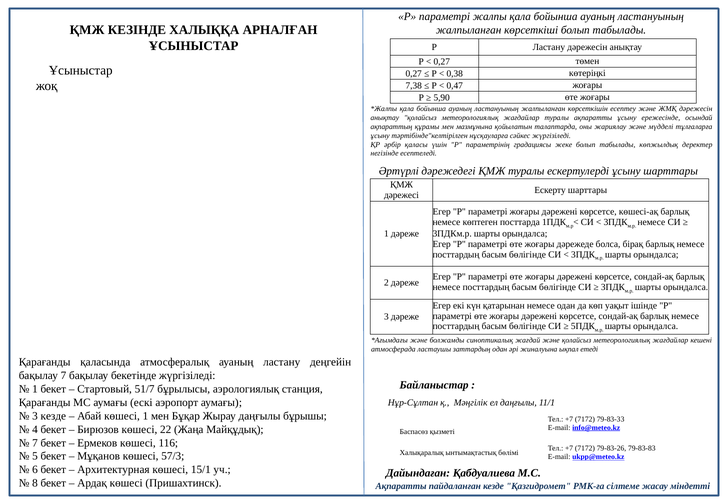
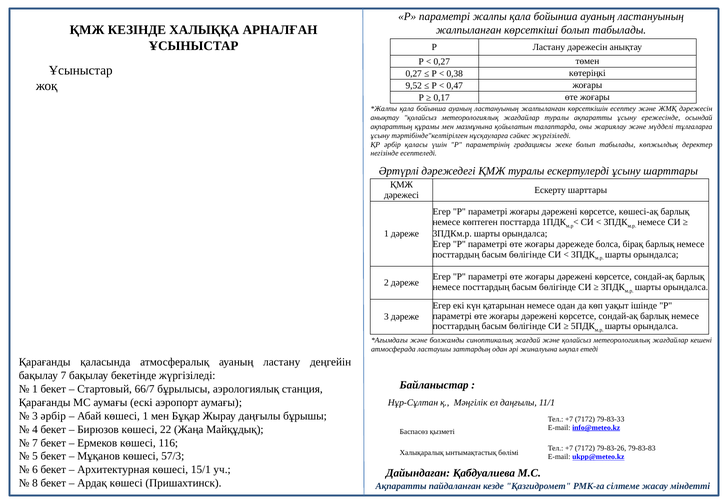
7,38: 7,38 -> 9,52
5,90: 5,90 -> 0,17
51/7: 51/7 -> 66/7
3 кезде: кезде -> әрбір
